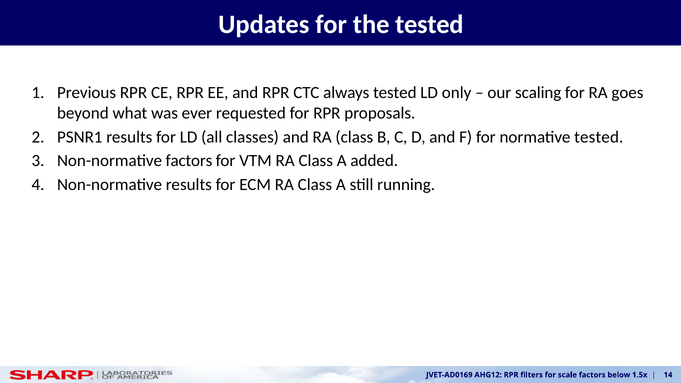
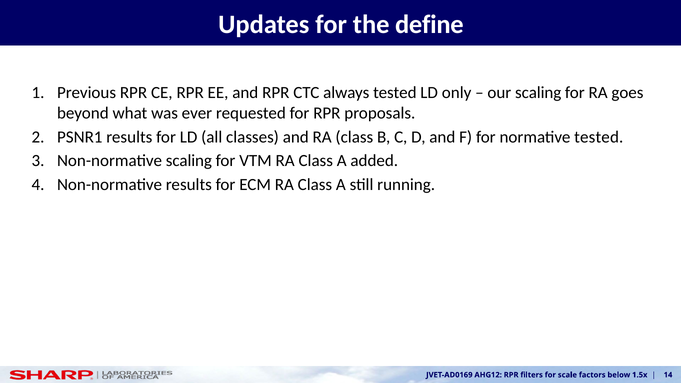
the tested: tested -> define
Non-normative factors: factors -> scaling
